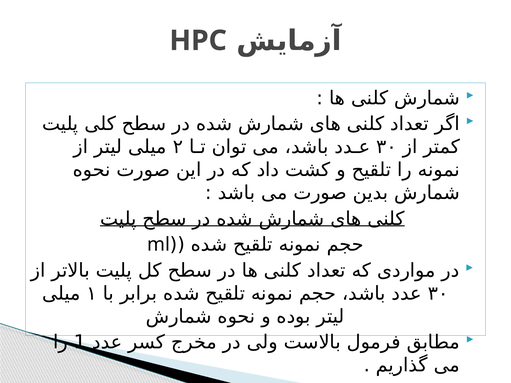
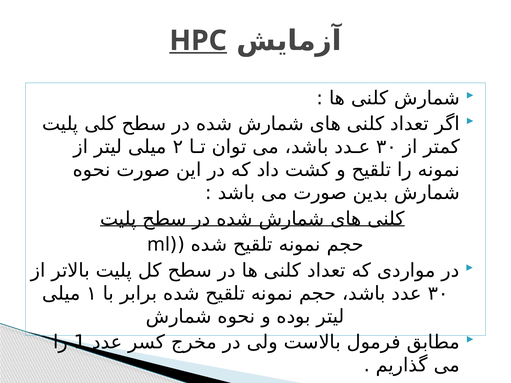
HPC underline: none -> present
